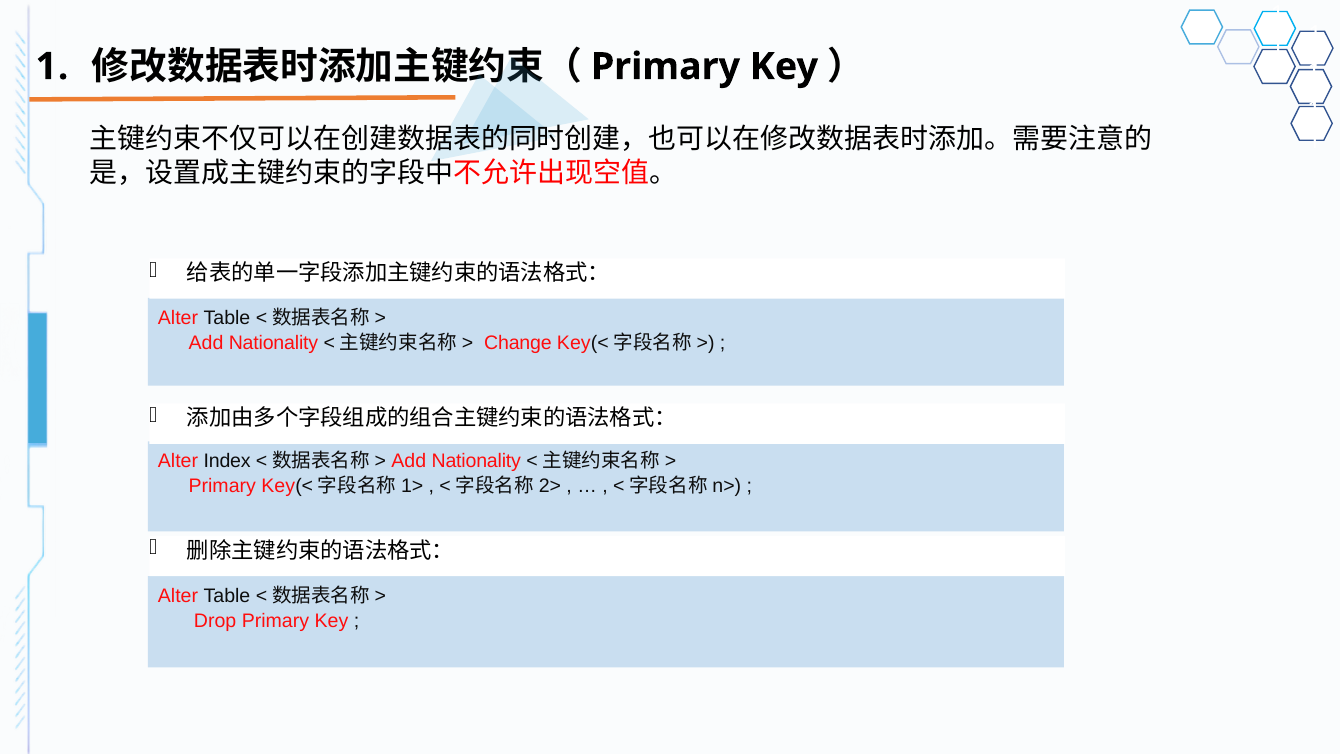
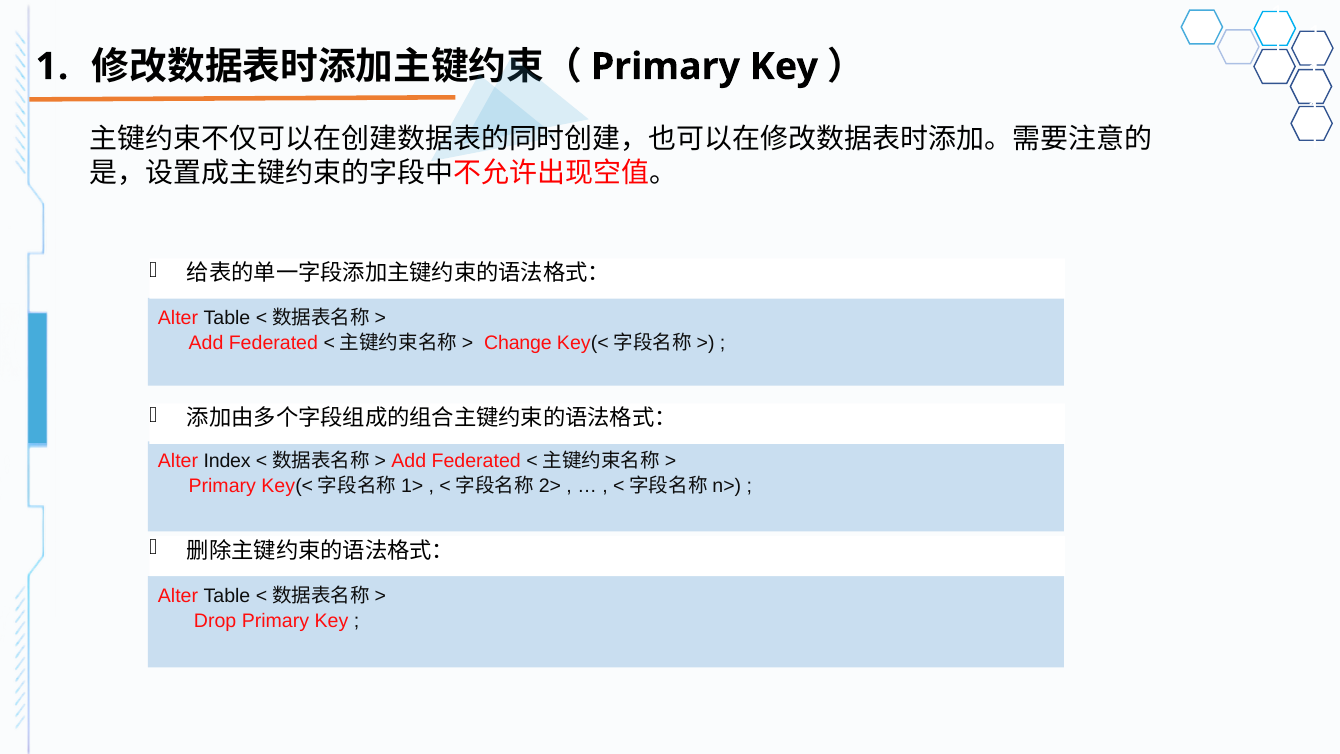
Nationality at (273, 343): Nationality -> Federated
Nationality at (476, 461): Nationality -> Federated
